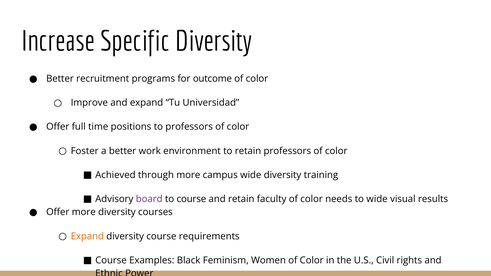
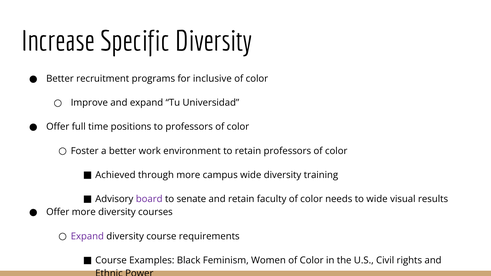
outcome: outcome -> inclusive
to course: course -> senate
Expand at (87, 236) colour: orange -> purple
